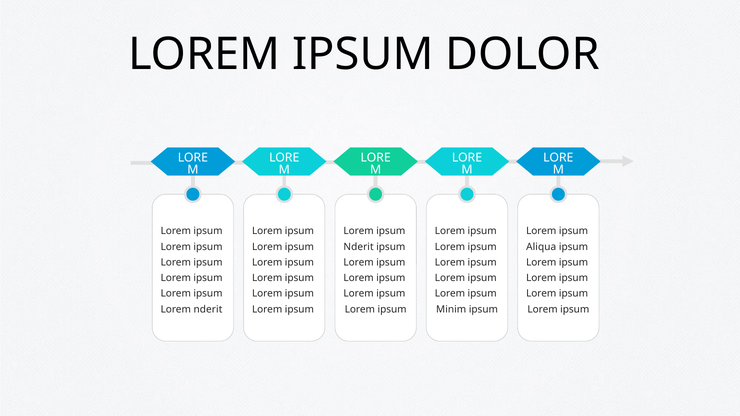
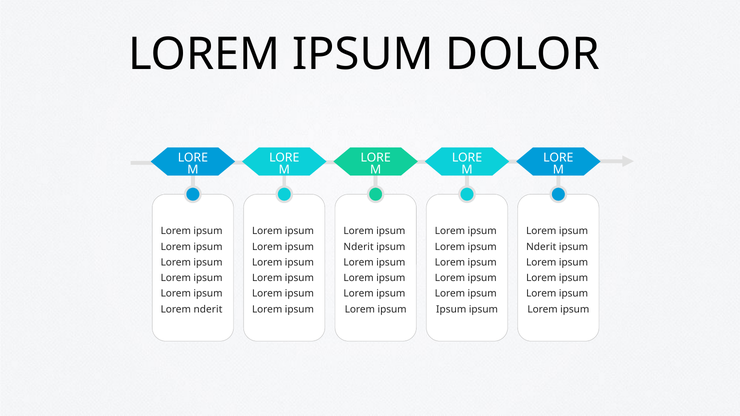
Aliqua at (541, 247): Aliqua -> Nderit
Minim at (451, 309): Minim -> Ipsum
